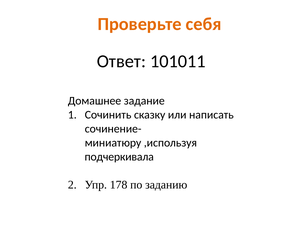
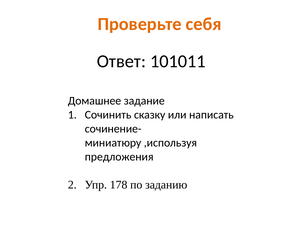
подчеркивала: подчеркивала -> предложения
